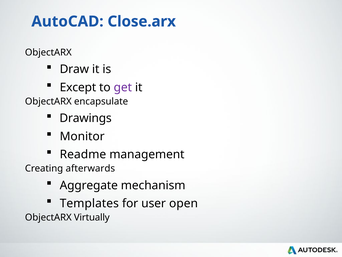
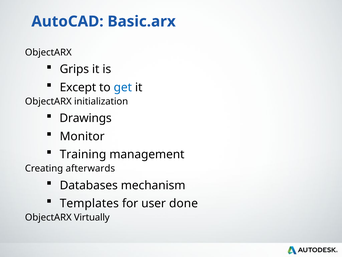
Close.arx: Close.arx -> Basic.arx
Draw: Draw -> Grips
get colour: purple -> blue
encapsulate: encapsulate -> initialization
Readme: Readme -> Training
Aggregate: Aggregate -> Databases
open: open -> done
